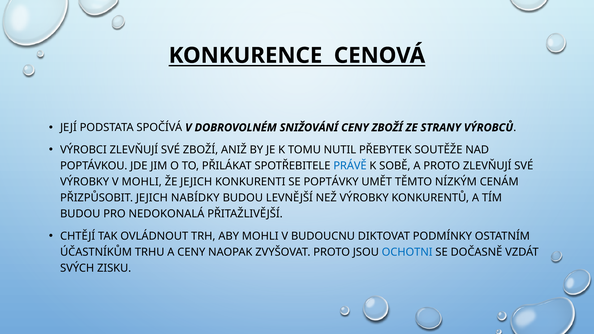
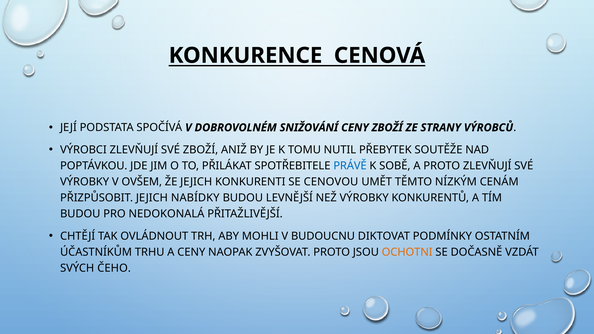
V MOHLI: MOHLI -> OVŠEM
POPTÁVKY: POPTÁVKY -> CENOVOU
OCHOTNI colour: blue -> orange
ZISKU: ZISKU -> ČEHO
